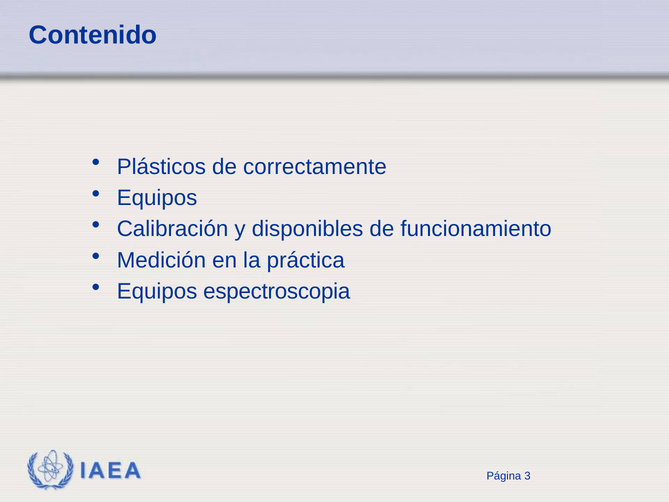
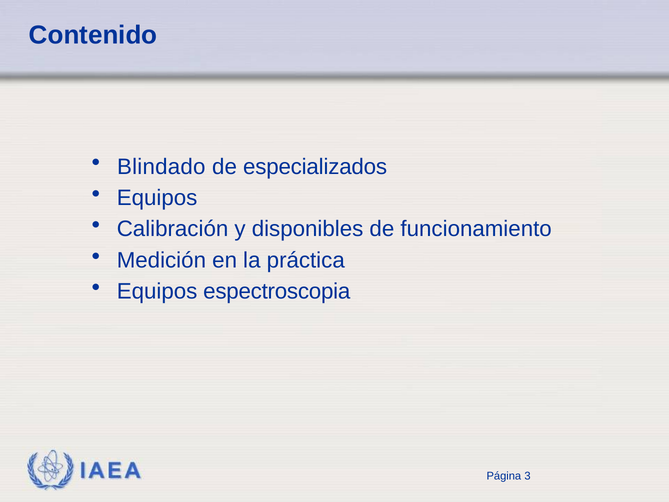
Plásticos: Plásticos -> Blindado
correctamente: correctamente -> especializados
